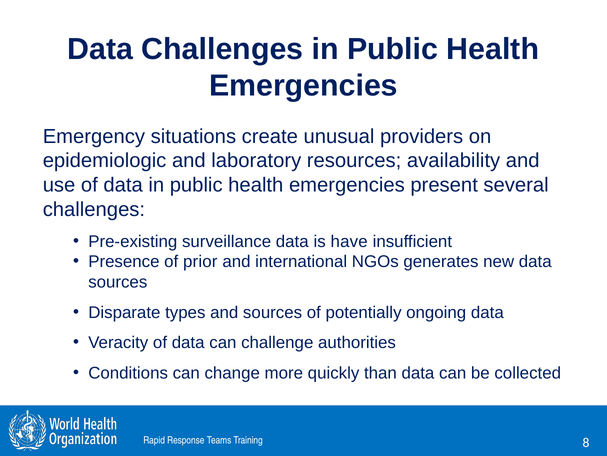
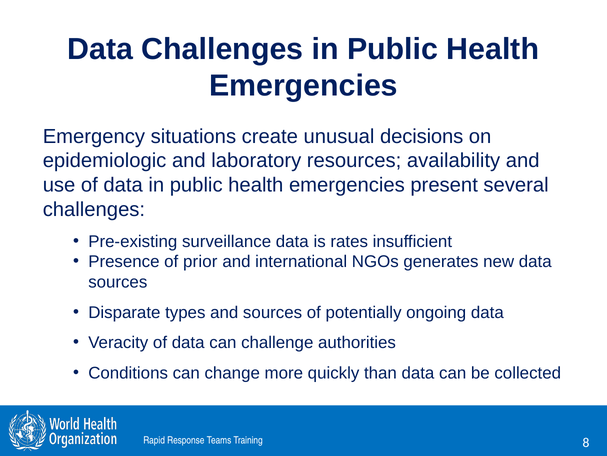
providers: providers -> decisions
have: have -> rates
